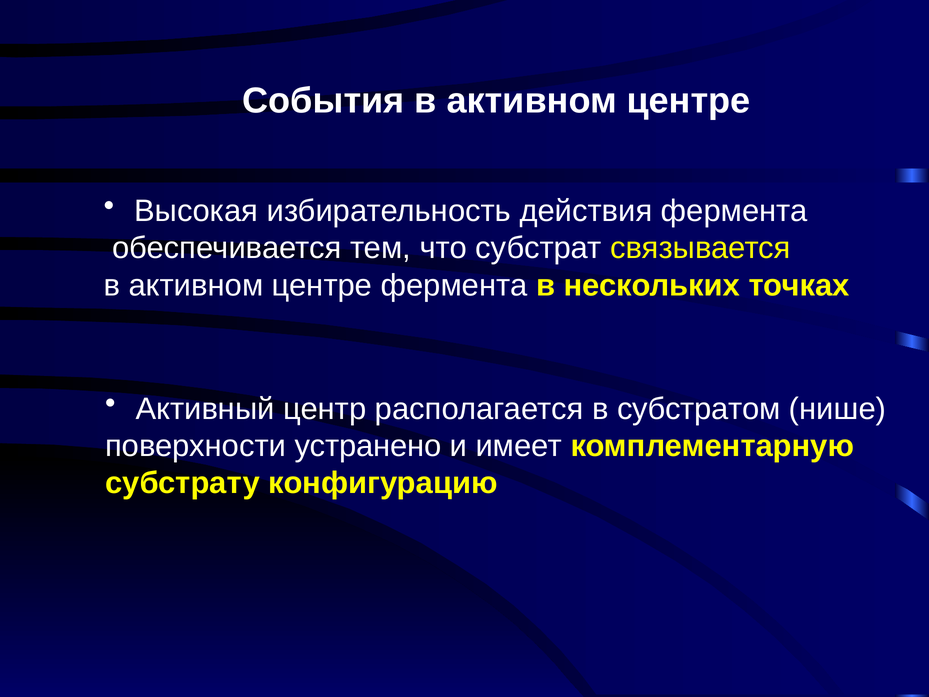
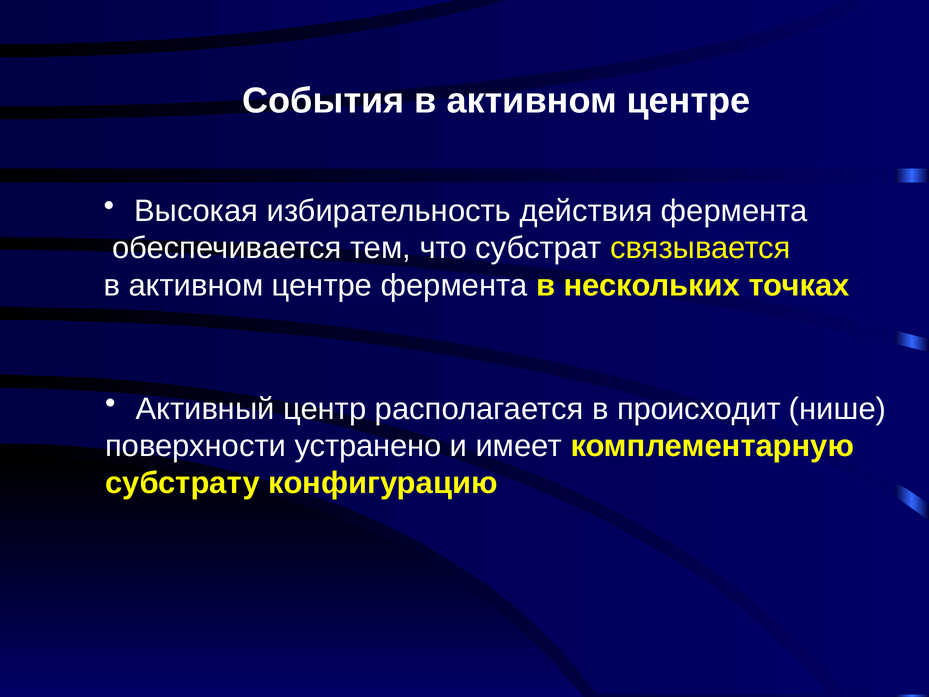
субстратом: субстратом -> происходит
